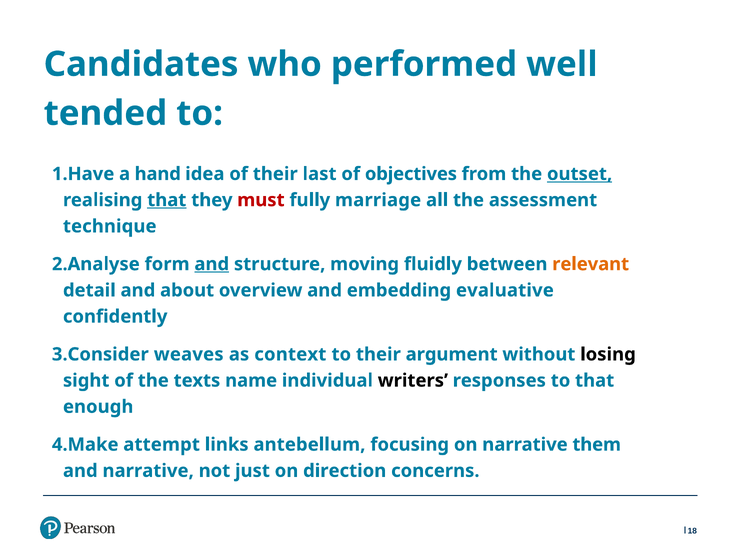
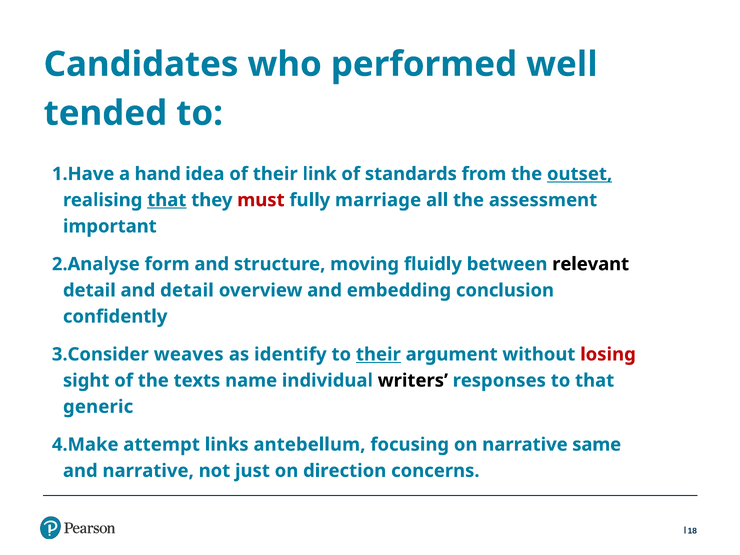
last: last -> link
objectives: objectives -> standards
technique: technique -> important
and at (212, 264) underline: present -> none
relevant colour: orange -> black
and about: about -> detail
evaluative: evaluative -> conclusion
context: context -> identify
their at (378, 354) underline: none -> present
losing colour: black -> red
enough: enough -> generic
them: them -> same
